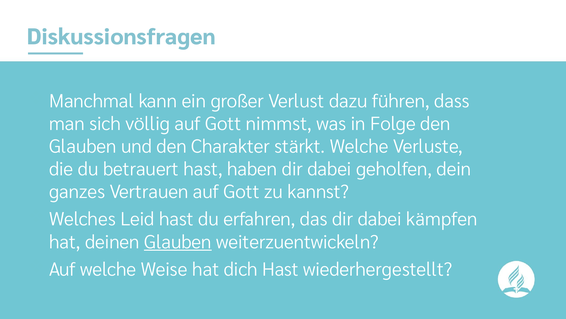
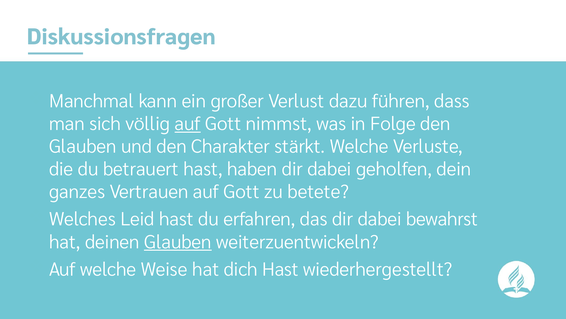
auf at (188, 124) underline: none -> present
kannst: kannst -> betete
kämpfen: kämpfen -> bewahrst
